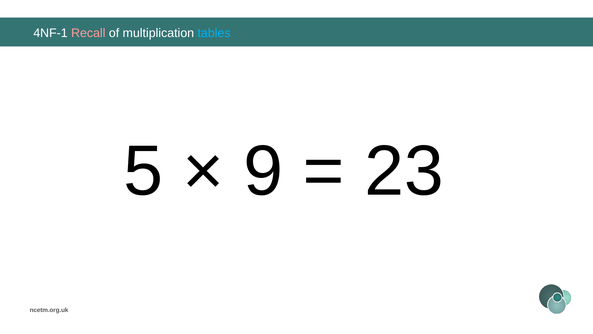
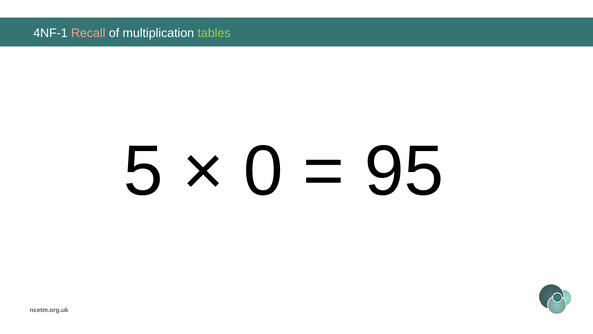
tables colour: light blue -> light green
9: 9 -> 0
23: 23 -> 95
